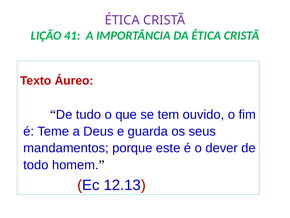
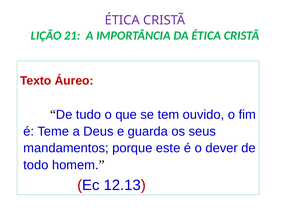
41: 41 -> 21
